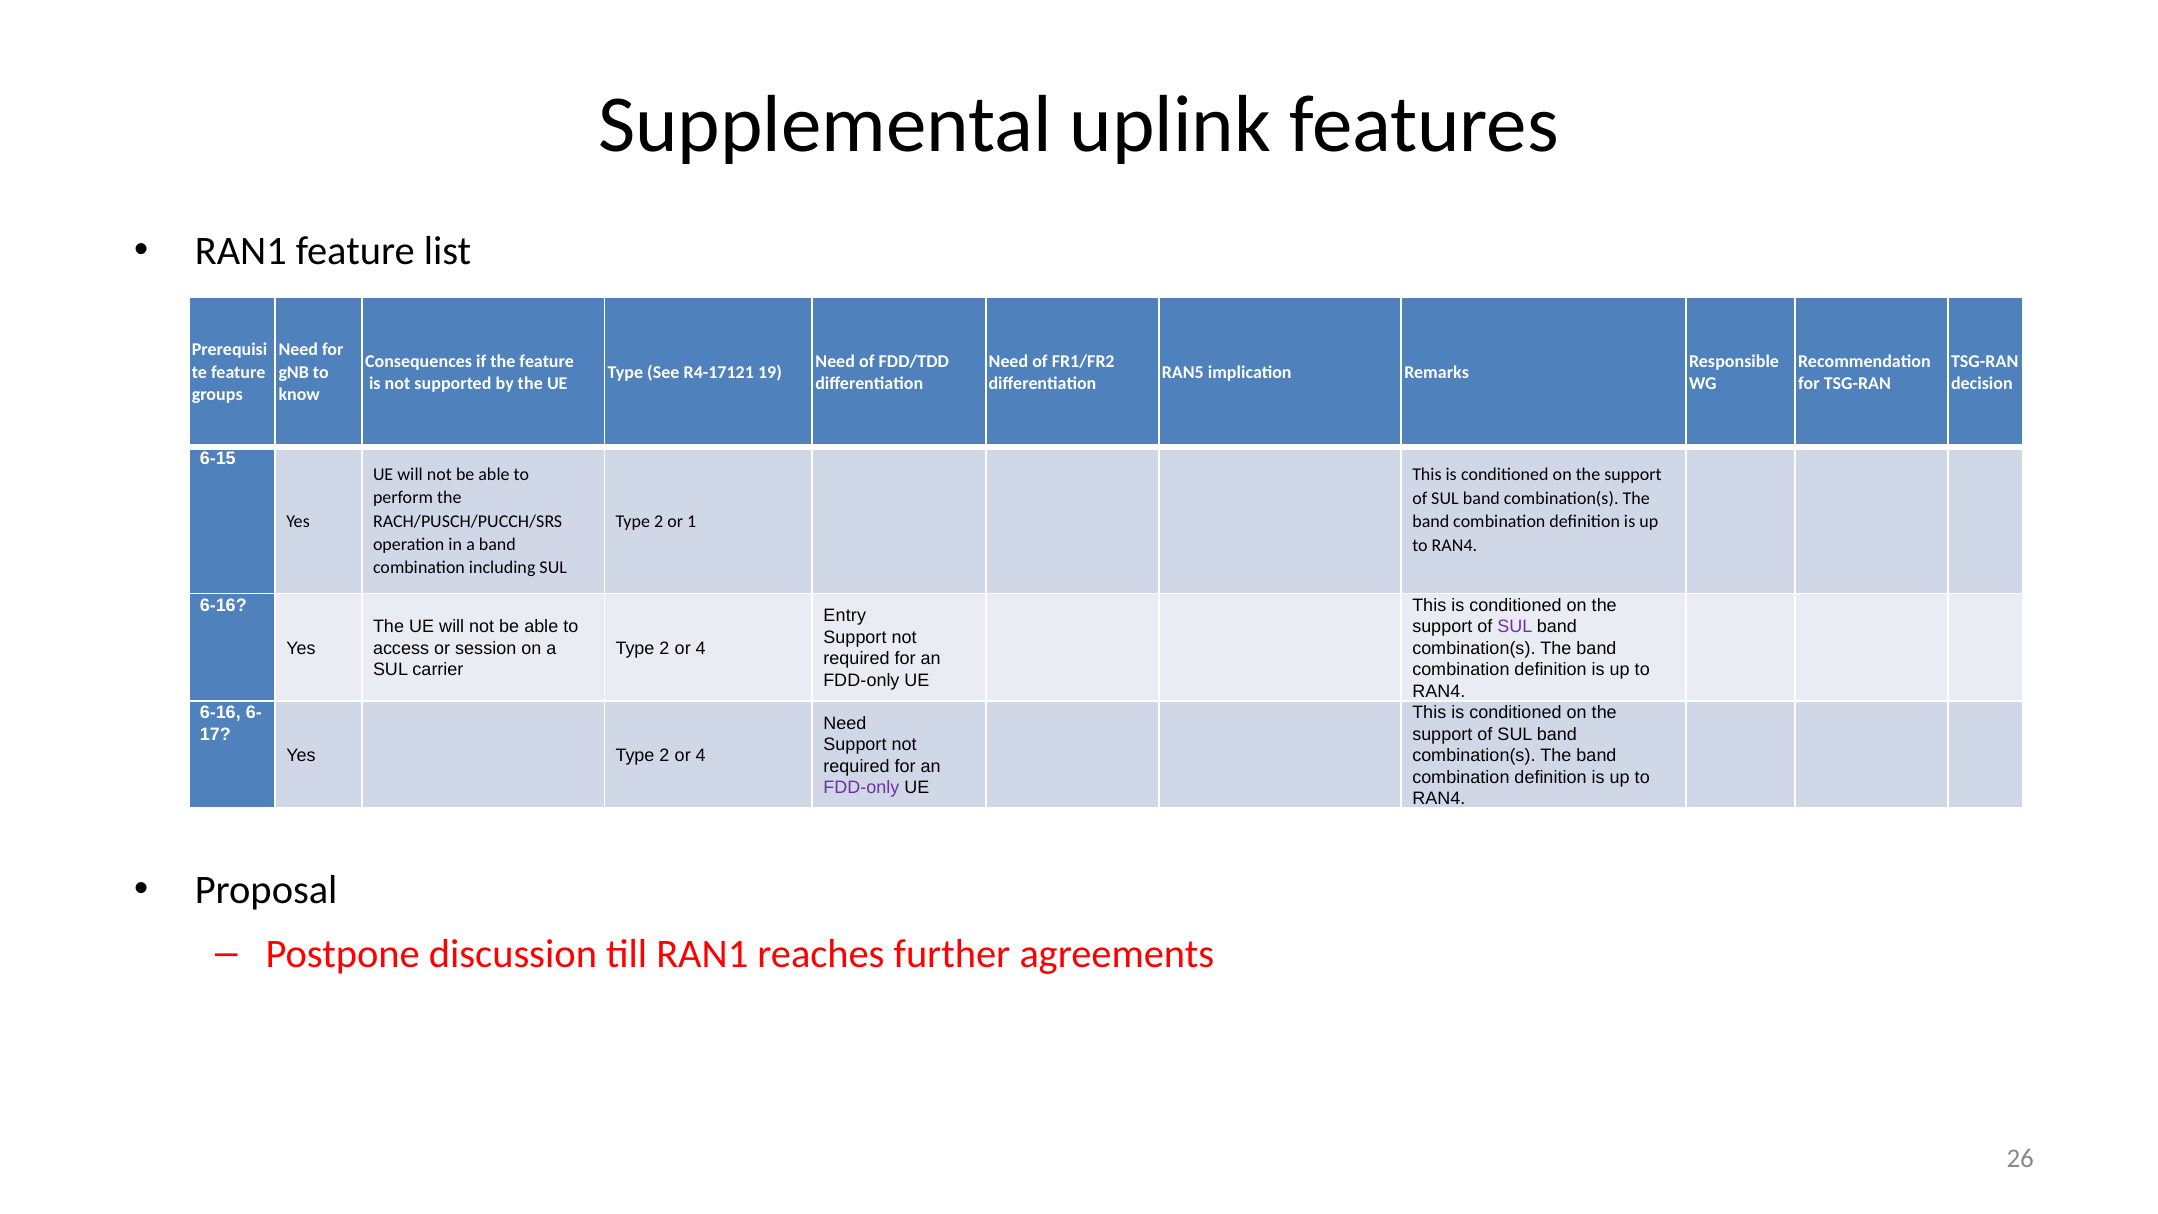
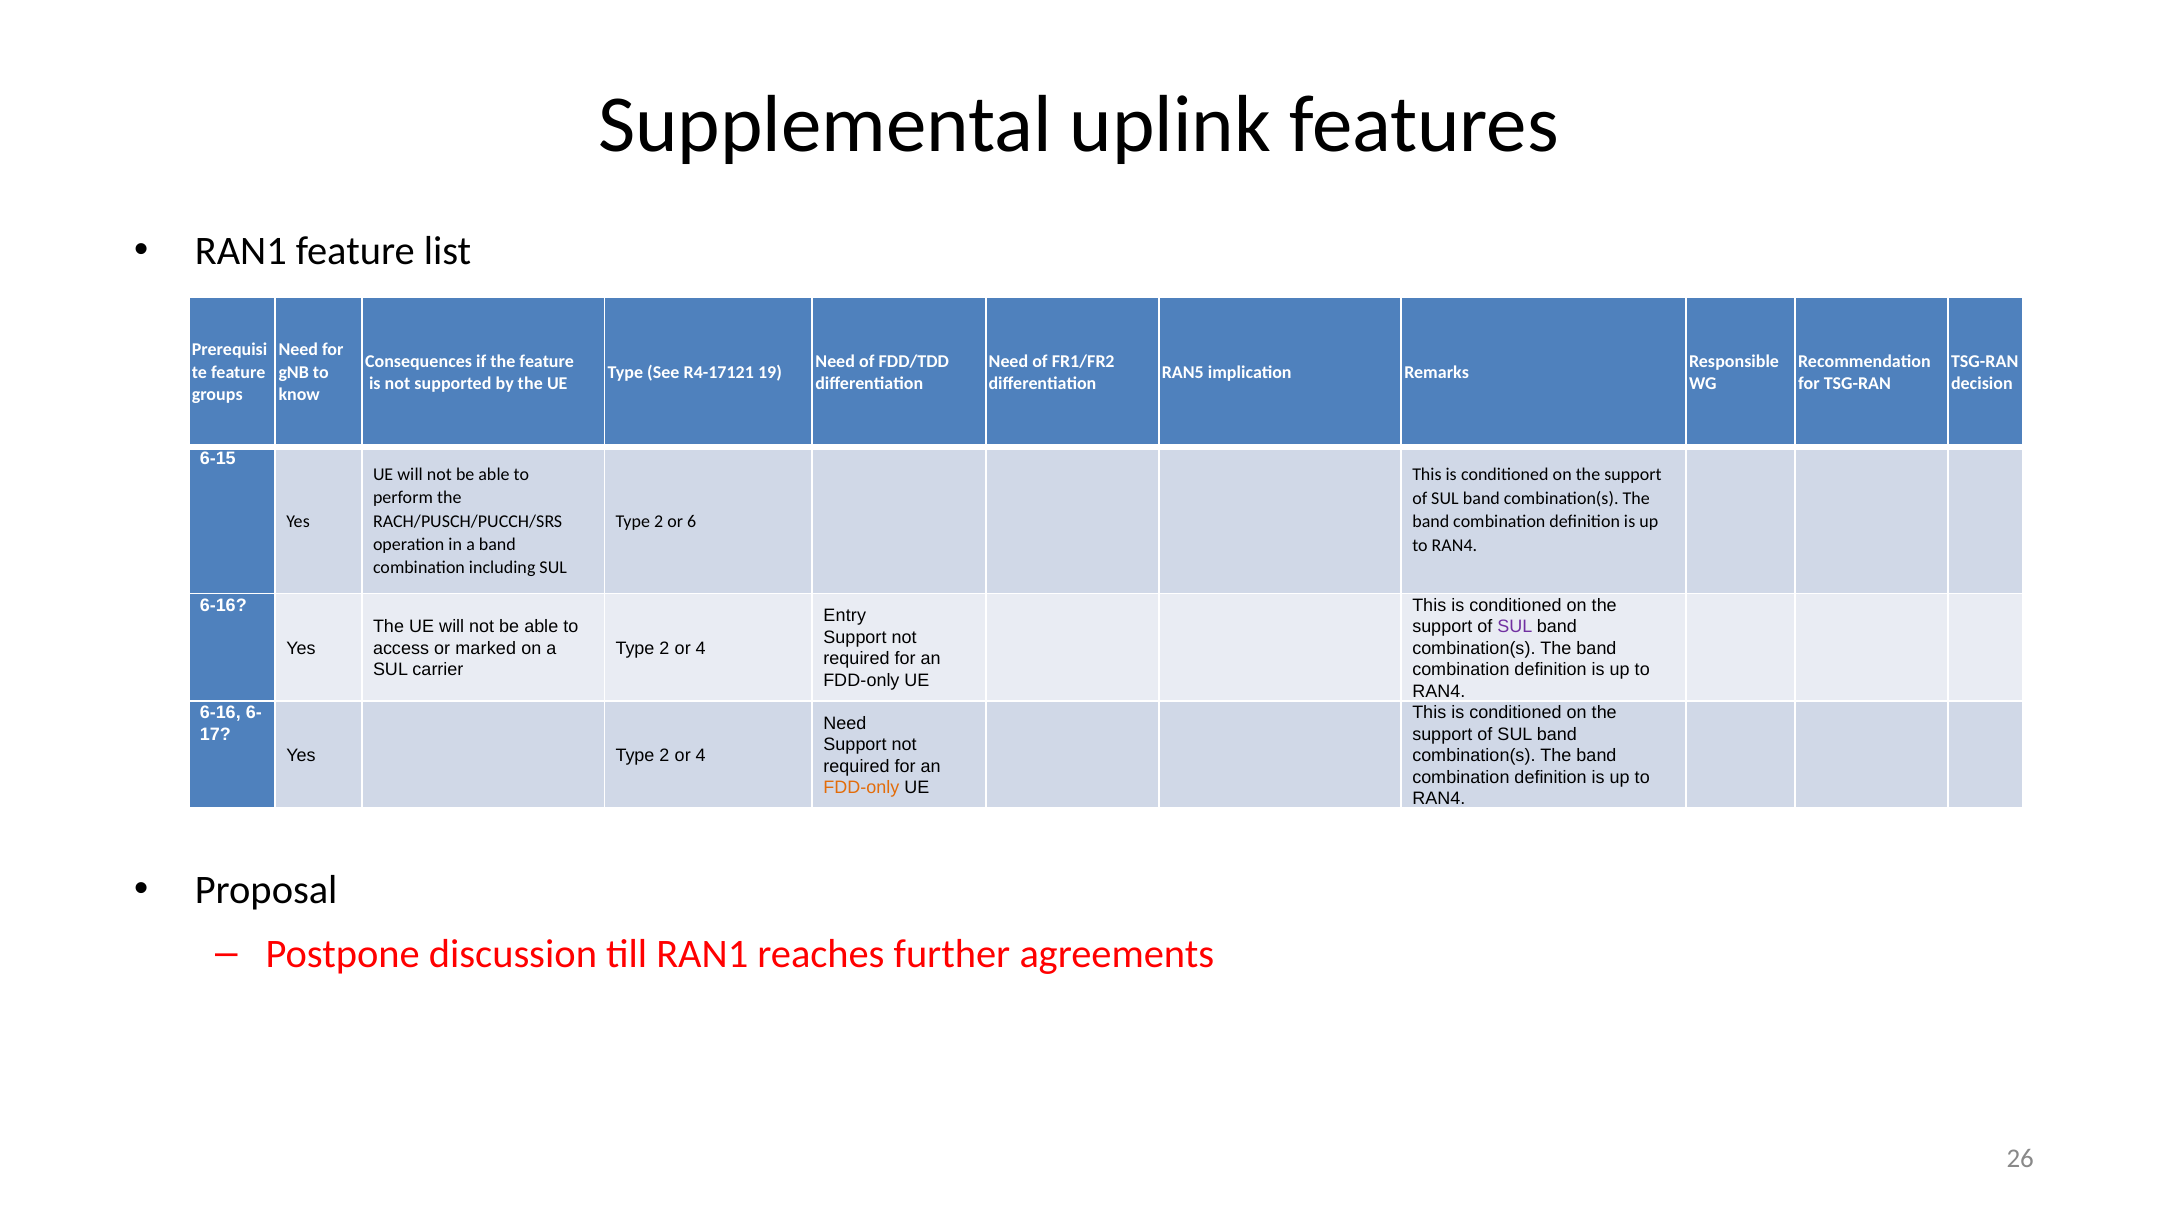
1: 1 -> 6
session: session -> marked
FDD-only at (861, 788) colour: purple -> orange
